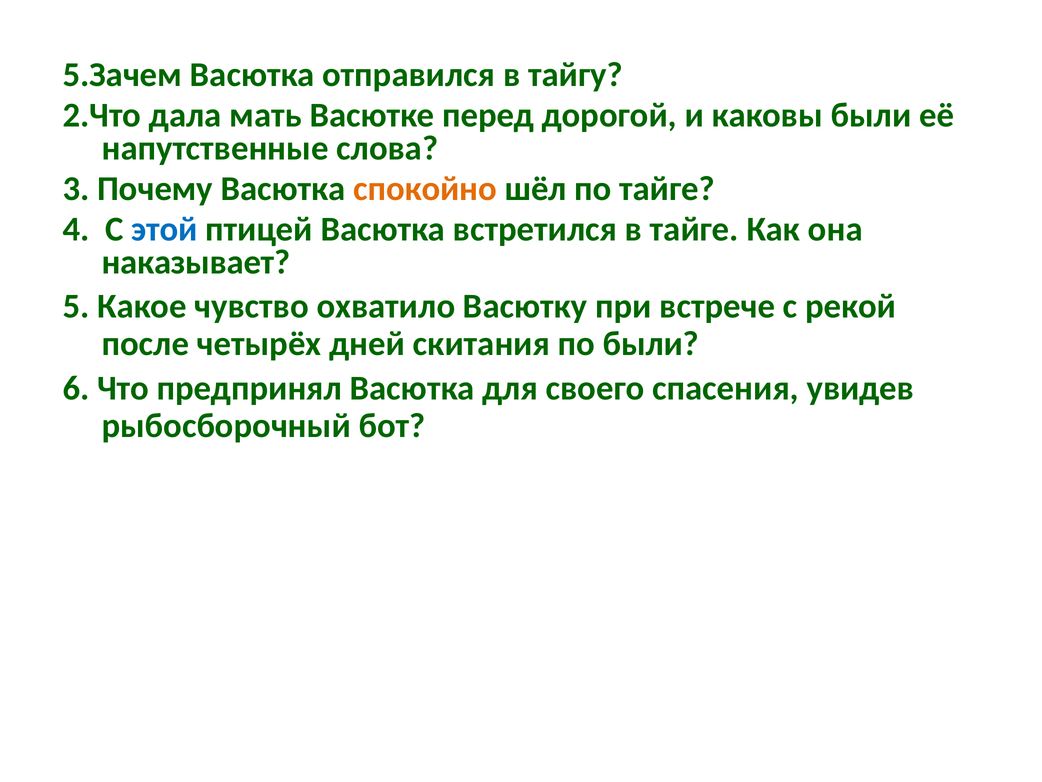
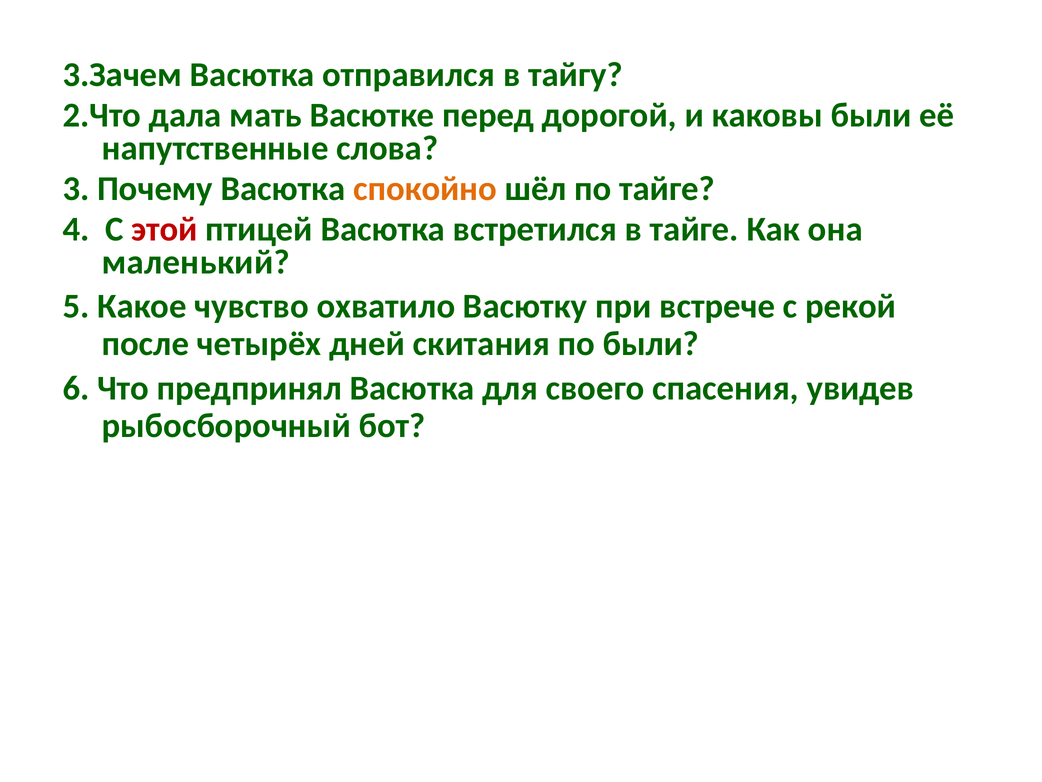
5.Зачем: 5.Зачем -> 3.Зачем
этой colour: blue -> red
наказывает: наказывает -> маленький
